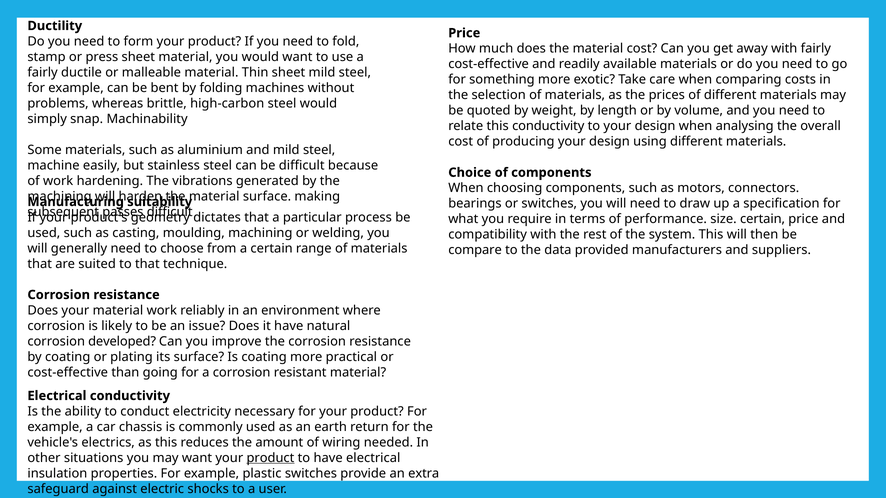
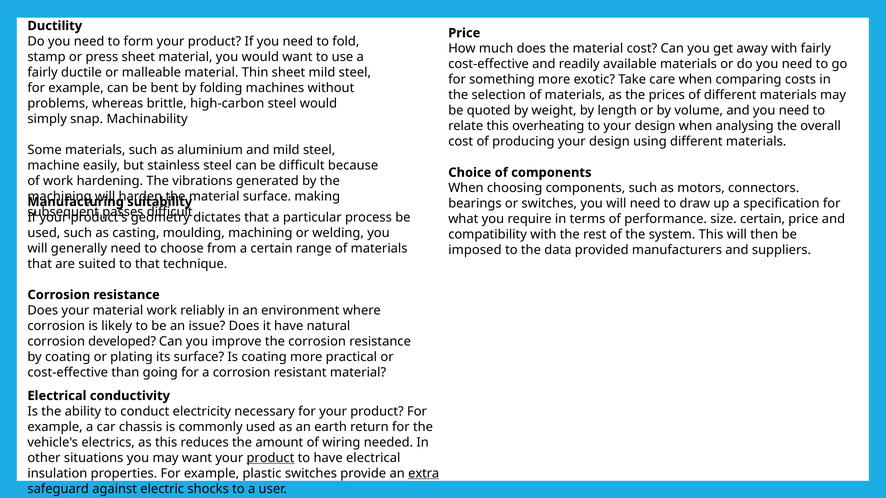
this conductivity: conductivity -> overheating
compare: compare -> imposed
extra underline: none -> present
